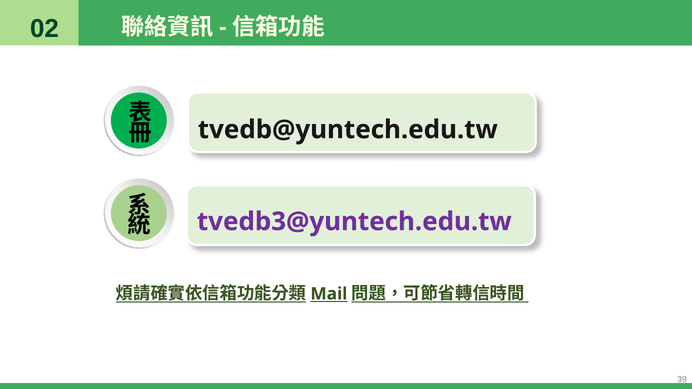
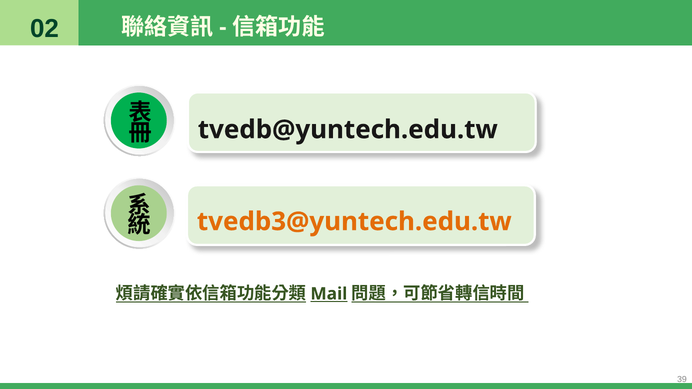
tvedb3@yuntech.edu.tw colour: purple -> orange
